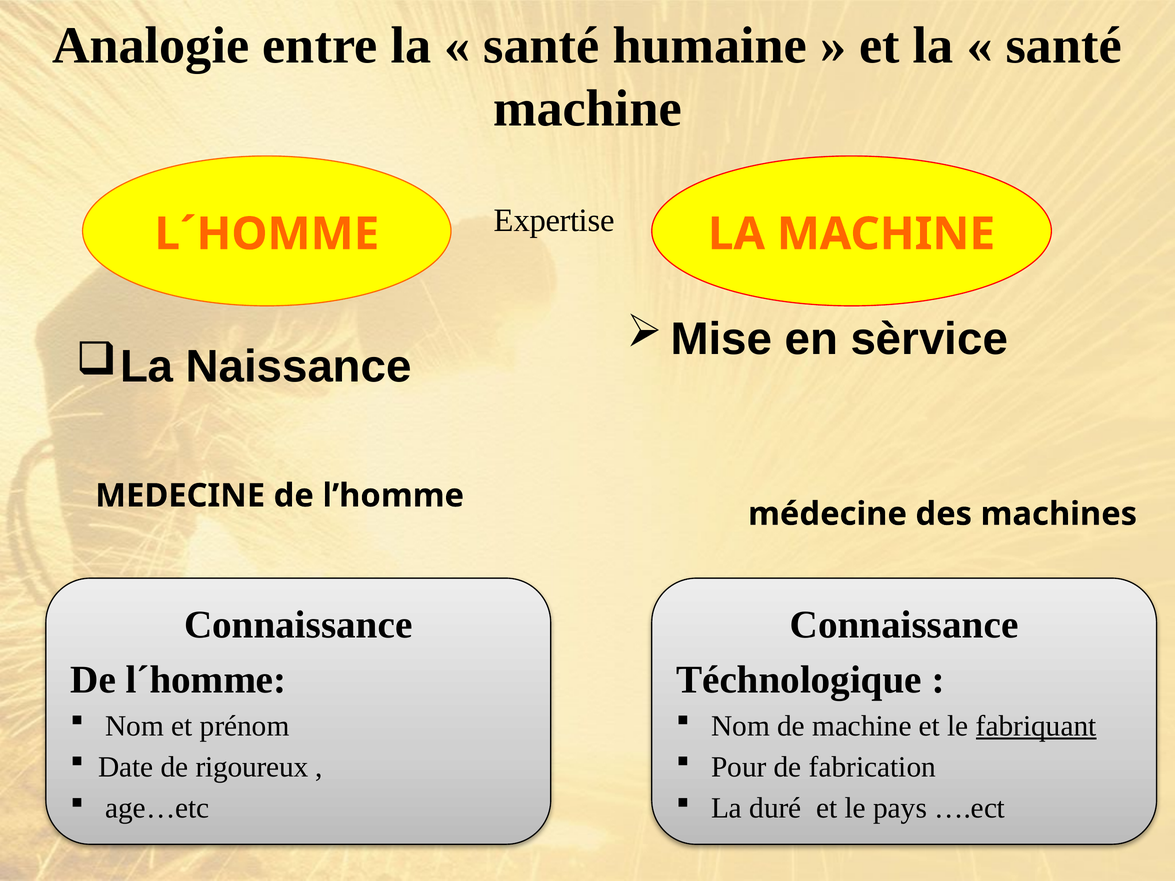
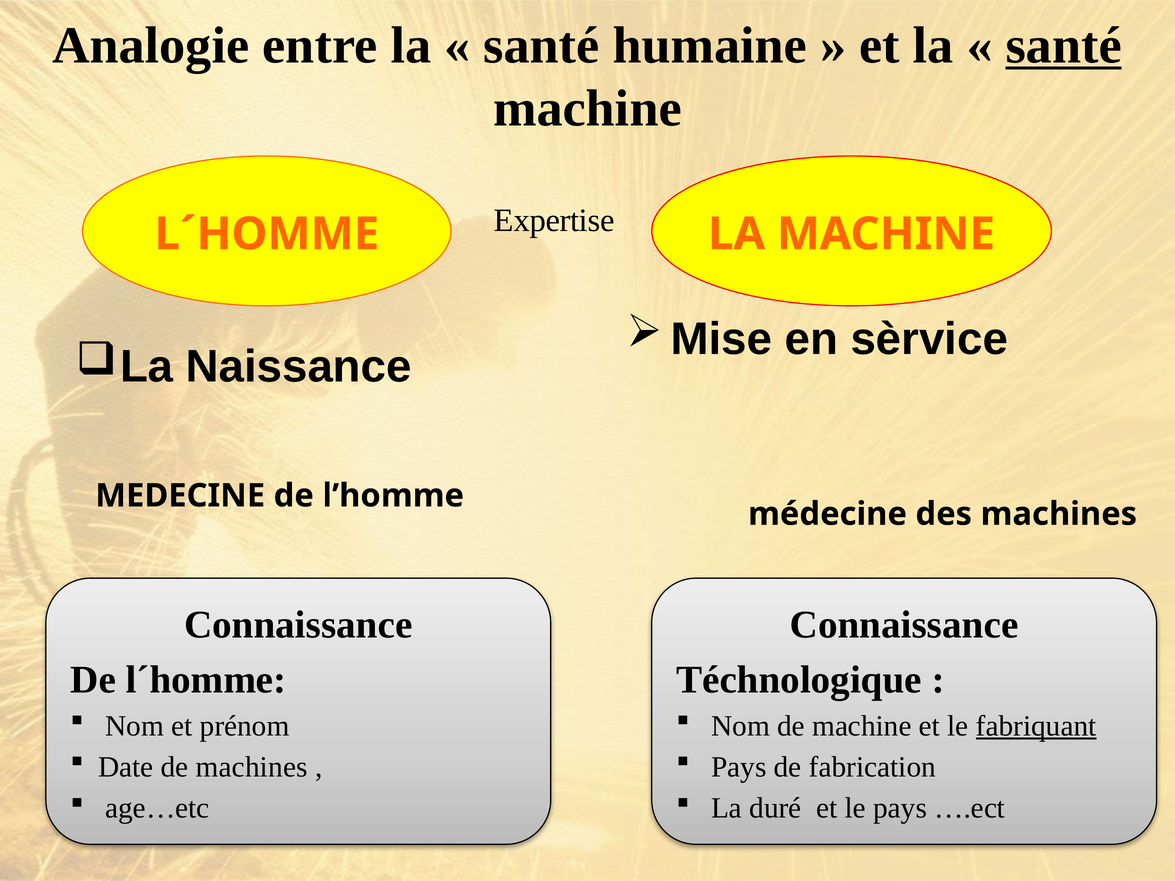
santé at (1064, 46) underline: none -> present
de rigoureux: rigoureux -> machines
Pour at (739, 767): Pour -> Pays
